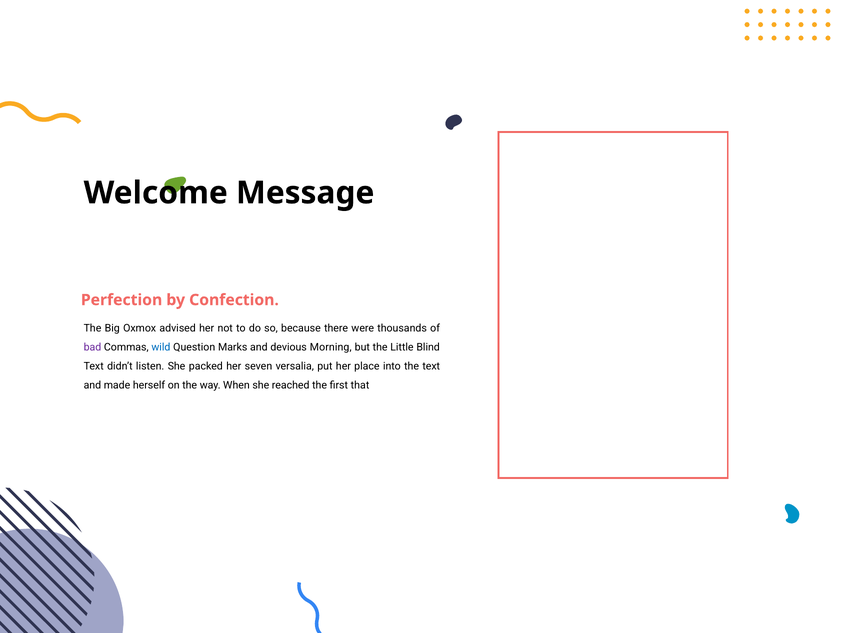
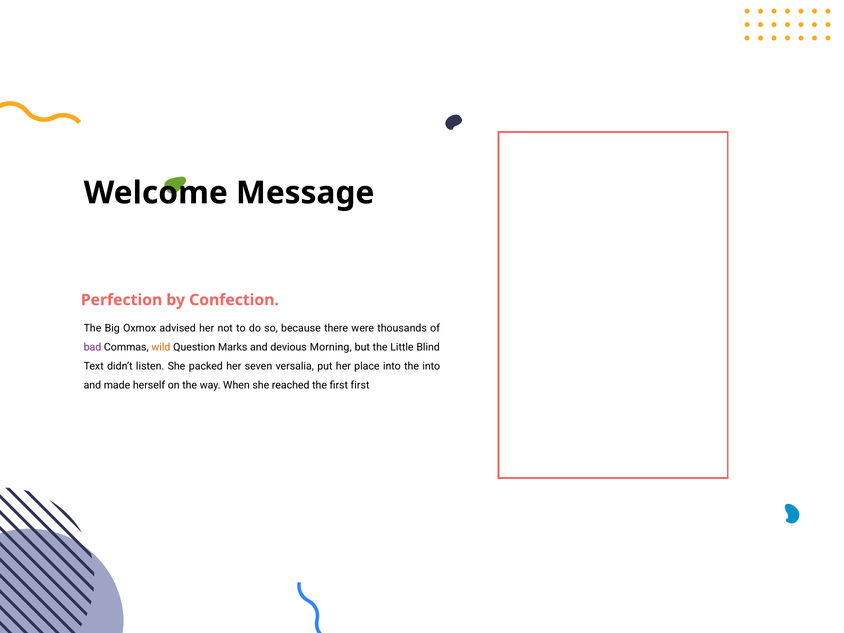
wild colour: blue -> orange
the text: text -> into
first that: that -> first
